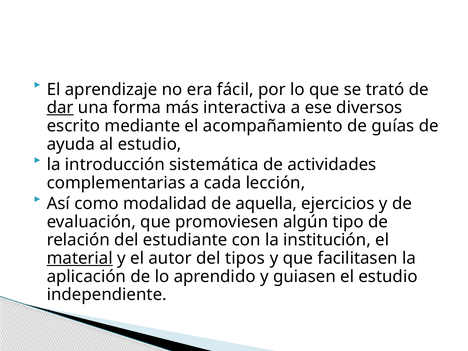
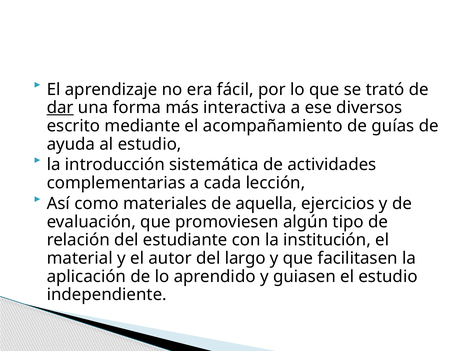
modalidad: modalidad -> materiales
material underline: present -> none
tipos: tipos -> largo
